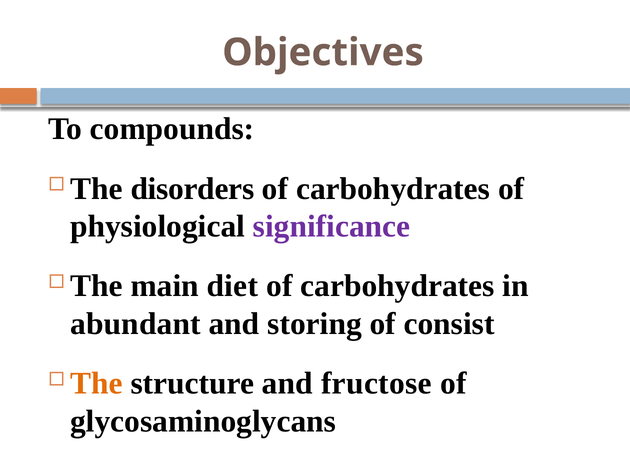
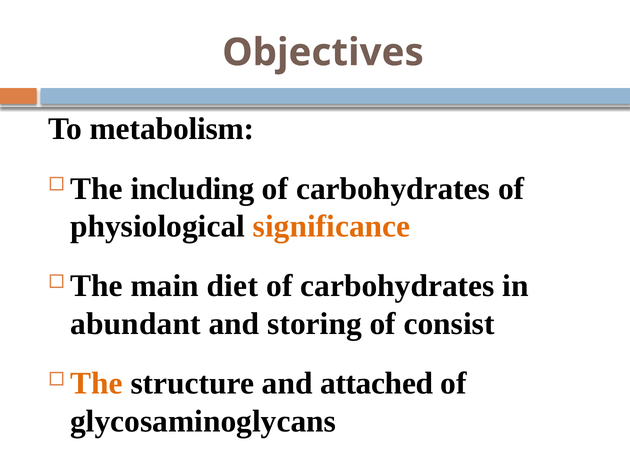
compounds: compounds -> metabolism
disorders: disorders -> including
significance colour: purple -> orange
fructose: fructose -> attached
